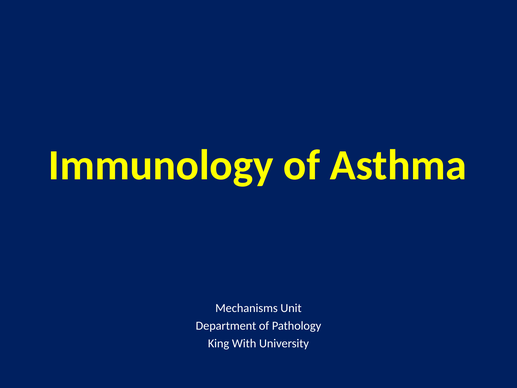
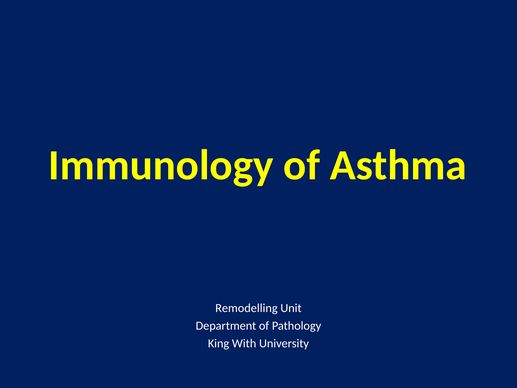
Mechanisms: Mechanisms -> Remodelling
